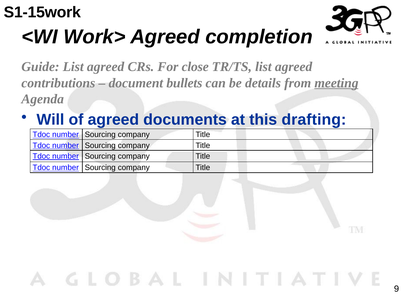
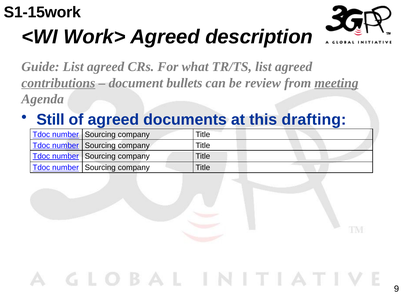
completion: completion -> description
close: close -> what
contributions underline: none -> present
details: details -> review
Will: Will -> Still
